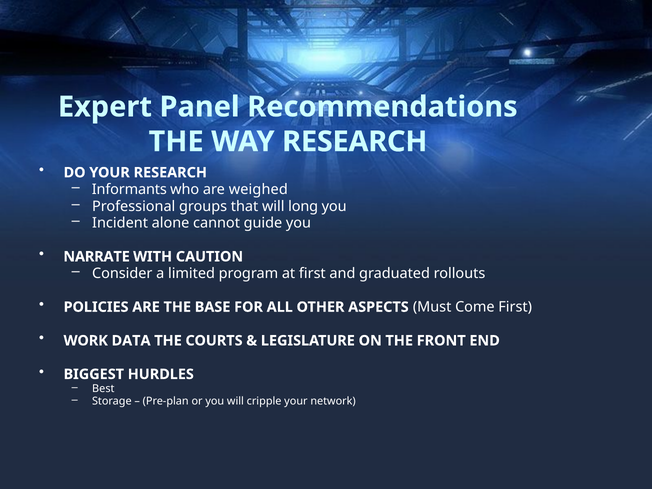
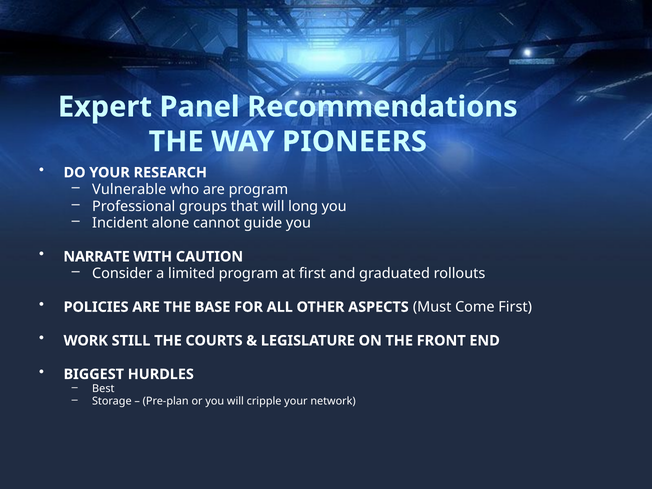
WAY RESEARCH: RESEARCH -> PIONEERS
Informants: Informants -> Vulnerable
are weighed: weighed -> program
DATA: DATA -> STILL
